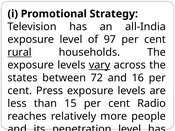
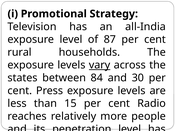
97: 97 -> 87
rural underline: present -> none
72: 72 -> 84
16: 16 -> 30
